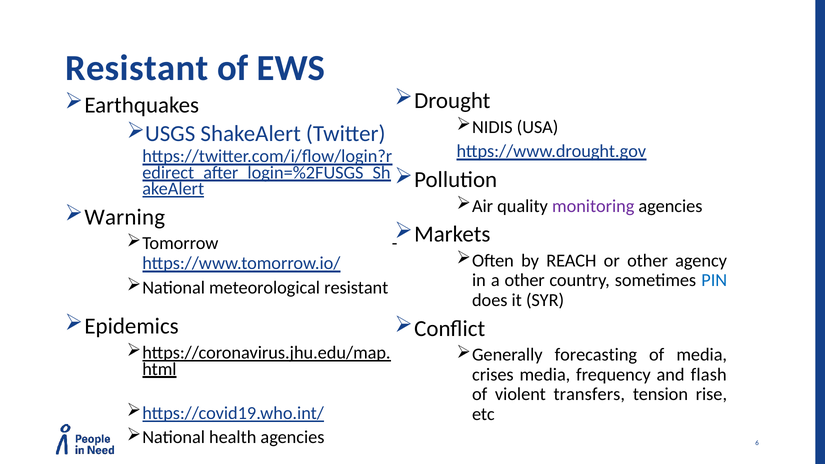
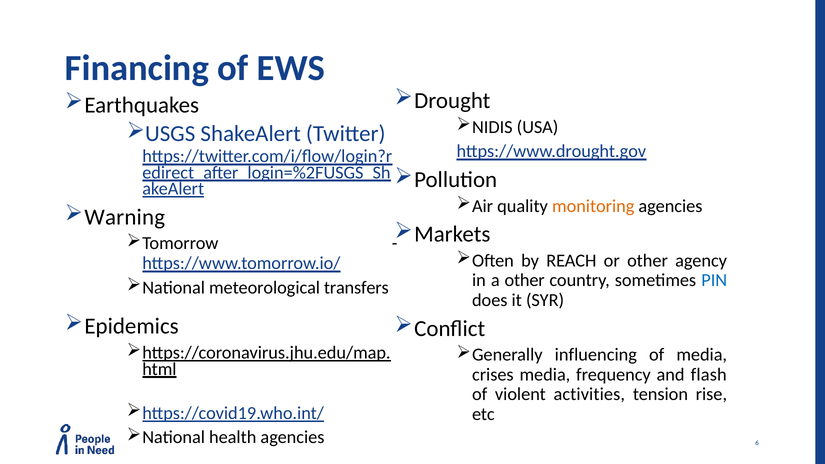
Resistant at (137, 68): Resistant -> Financing
monitoring colour: purple -> orange
meteorological resistant: resistant -> transfers
forecasting: forecasting -> influencing
transfers: transfers -> activities
